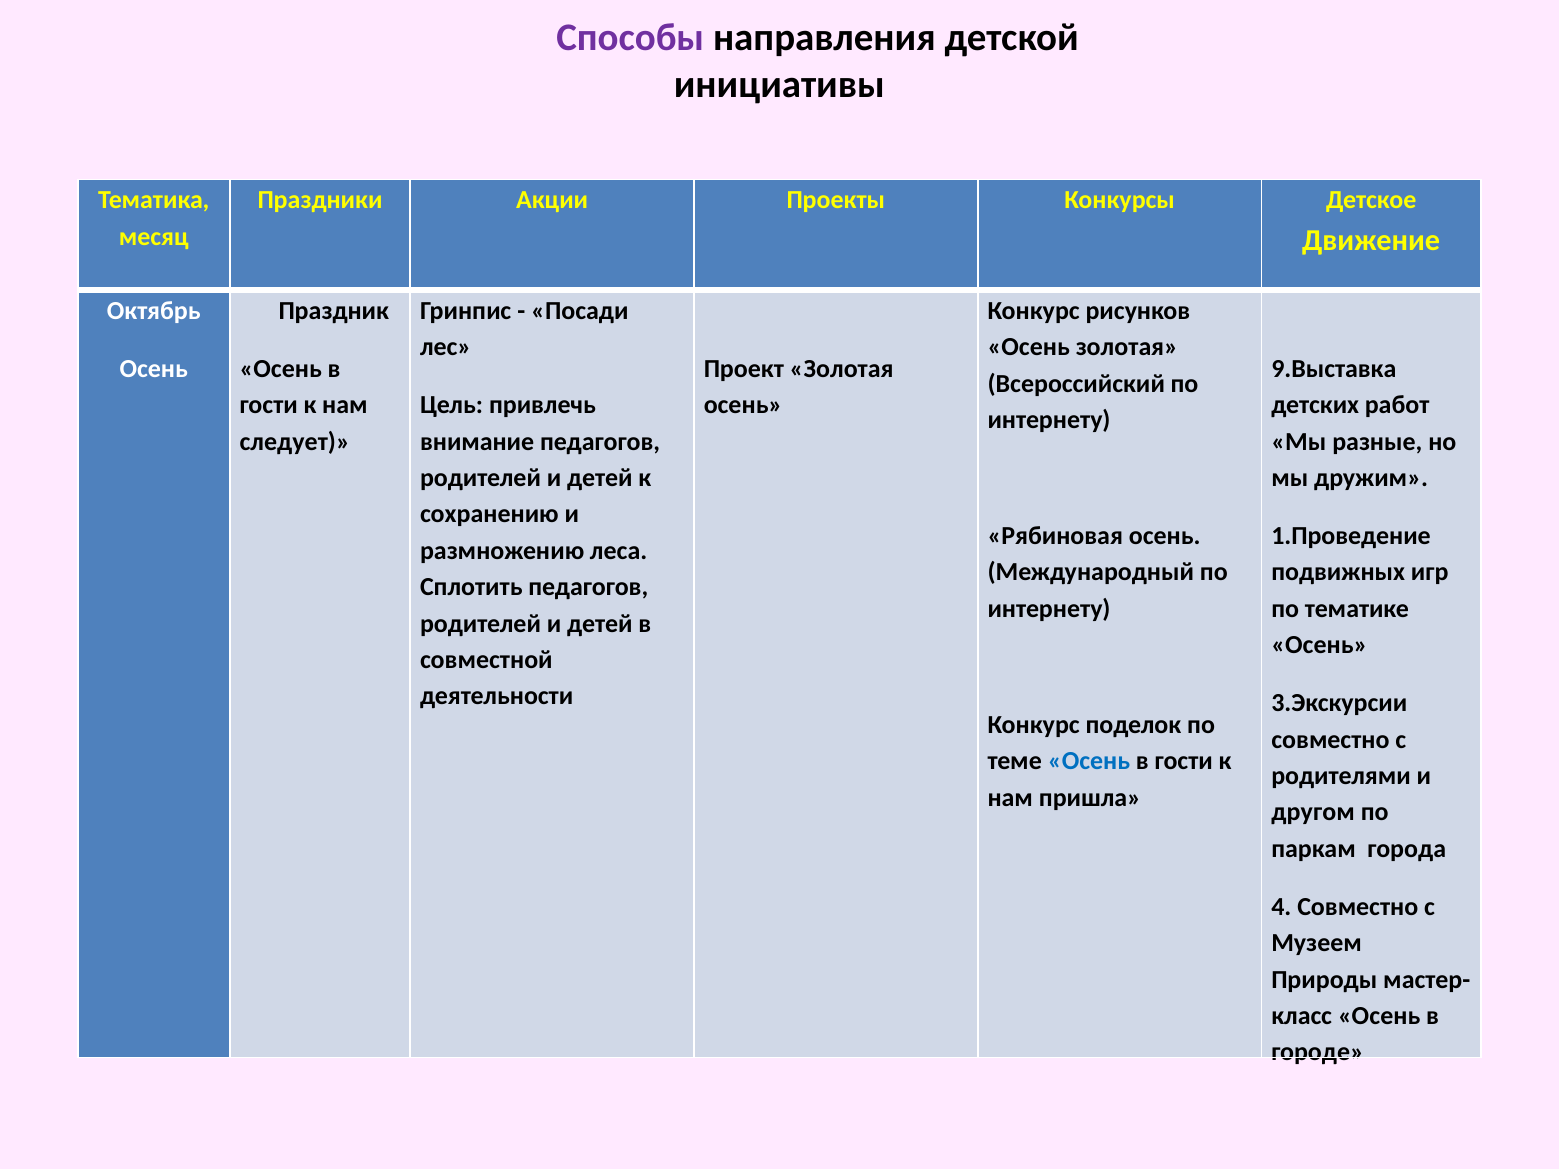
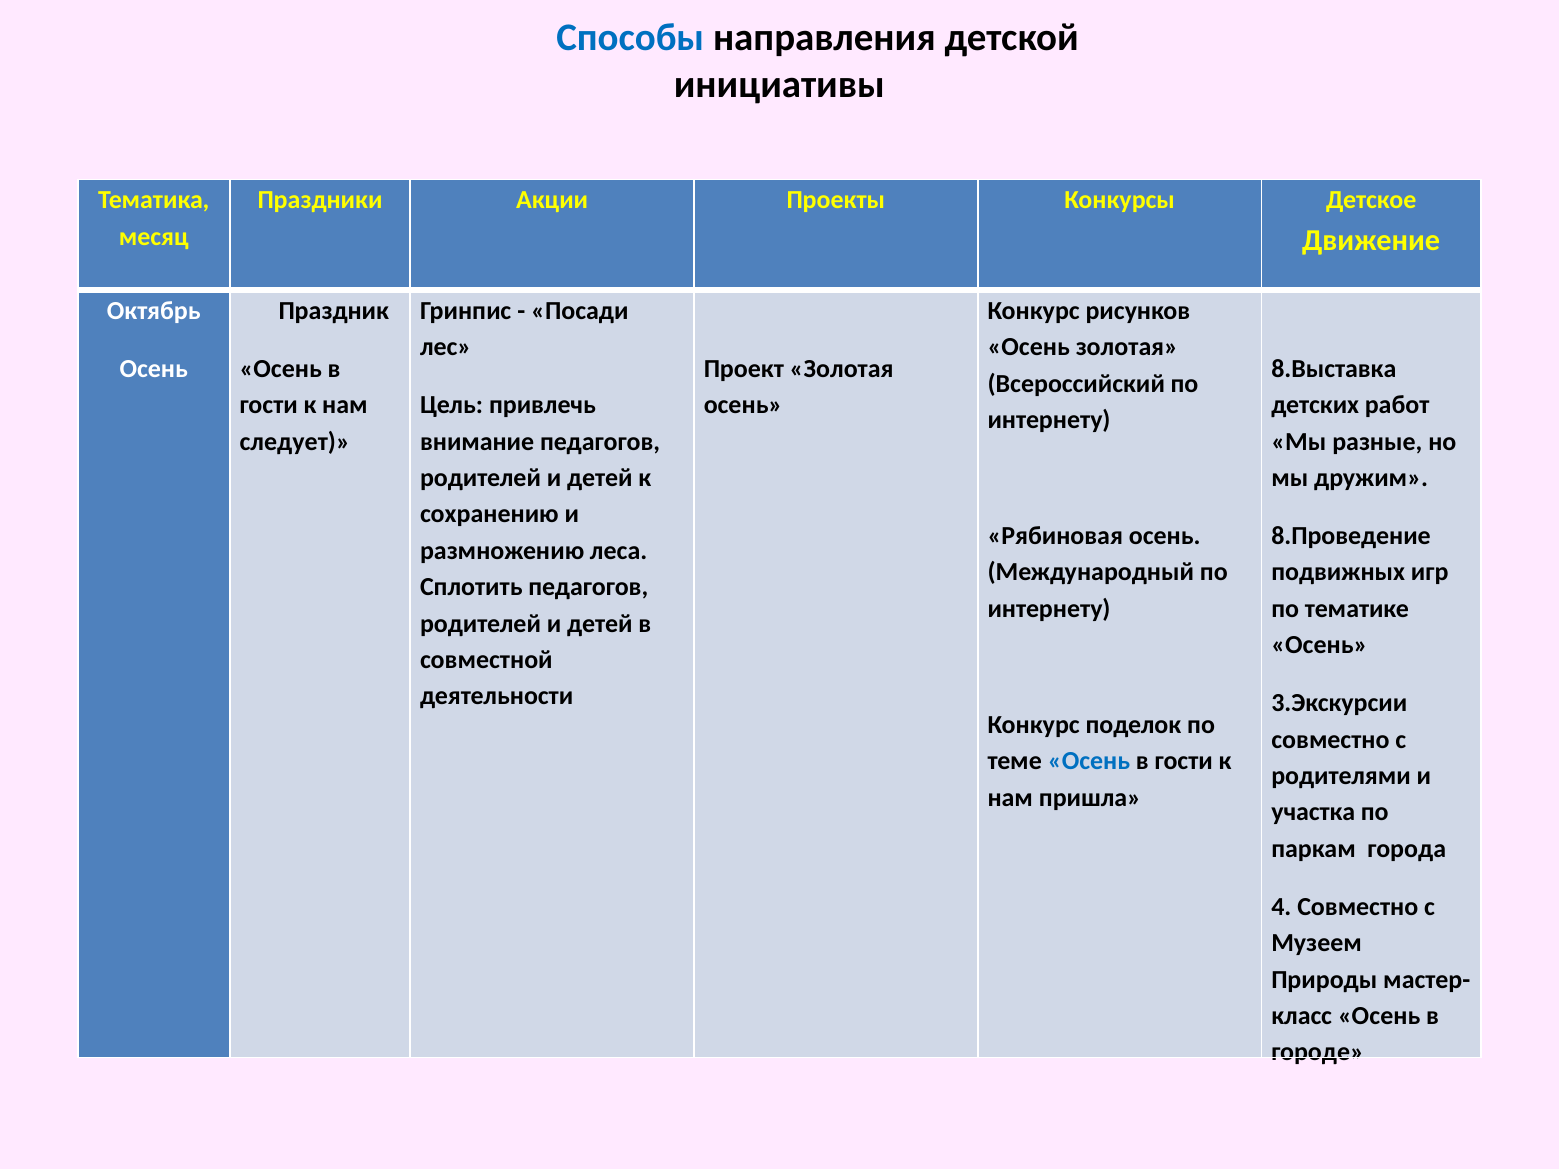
Способы colour: purple -> blue
9.Выставка: 9.Выставка -> 8.Выставка
1.Проведение: 1.Проведение -> 8.Проведение
другом: другом -> участка
